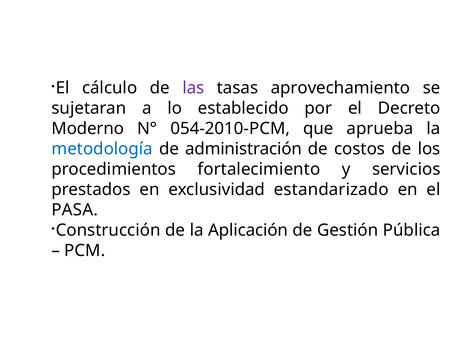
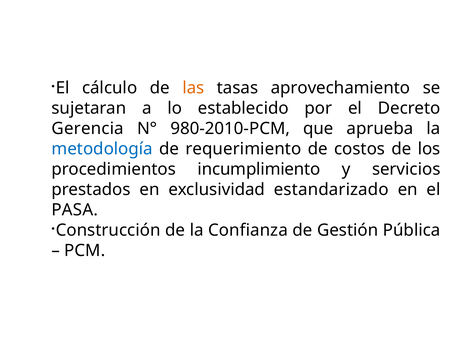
las colour: purple -> orange
Moderno: Moderno -> Gerencia
054-2010-PCM: 054-2010-PCM -> 980-2010-PCM
administración: administración -> requerimiento
fortalecimiento: fortalecimiento -> incumplimiento
Aplicación: Aplicación -> Confianza
